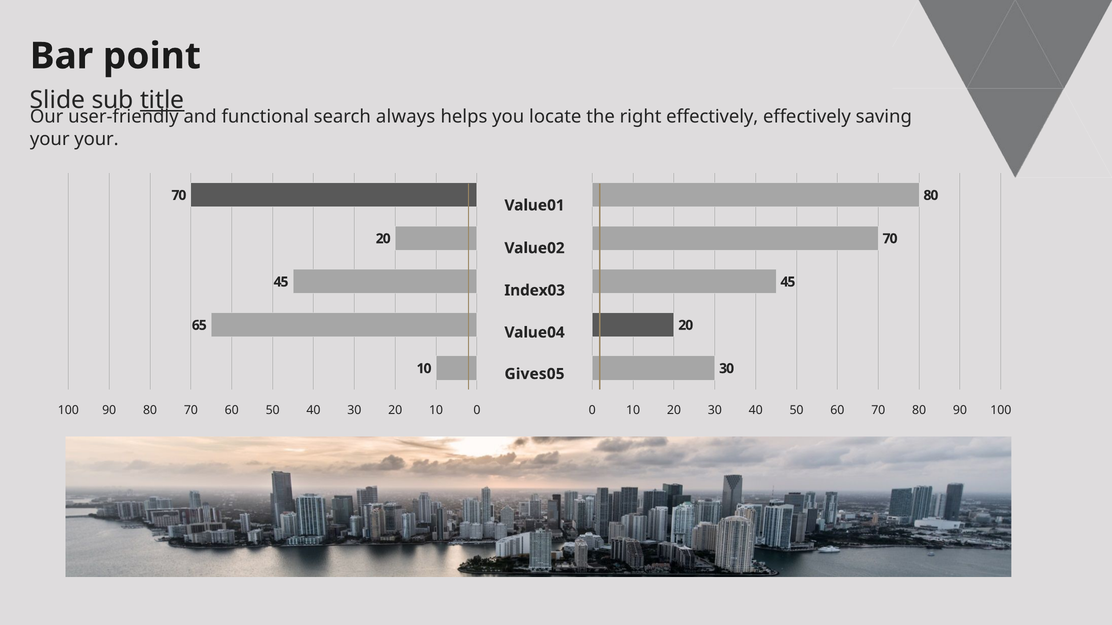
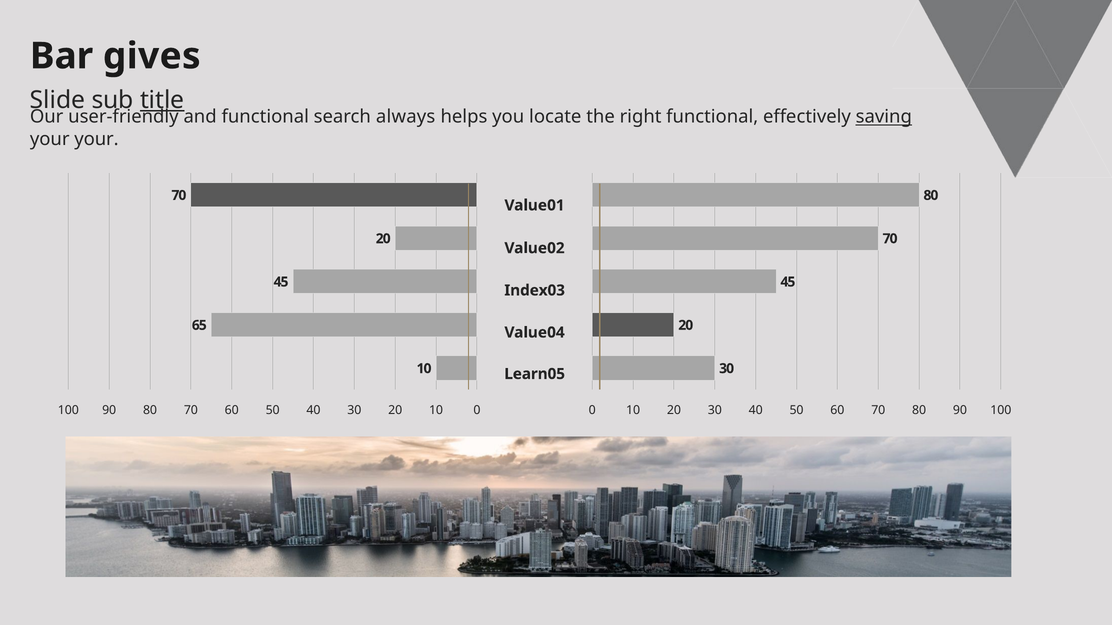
point: point -> gives
right effectively: effectively -> functional
saving underline: none -> present
Gives05: Gives05 -> Learn05
